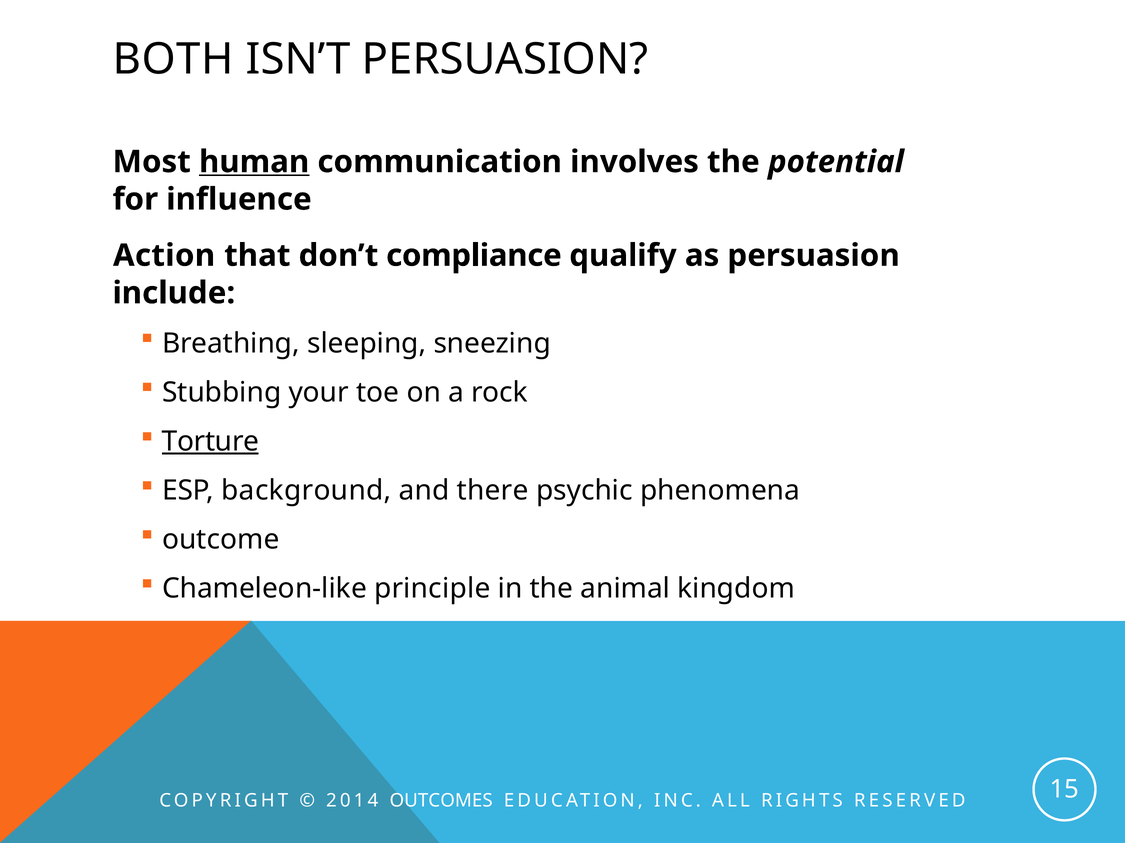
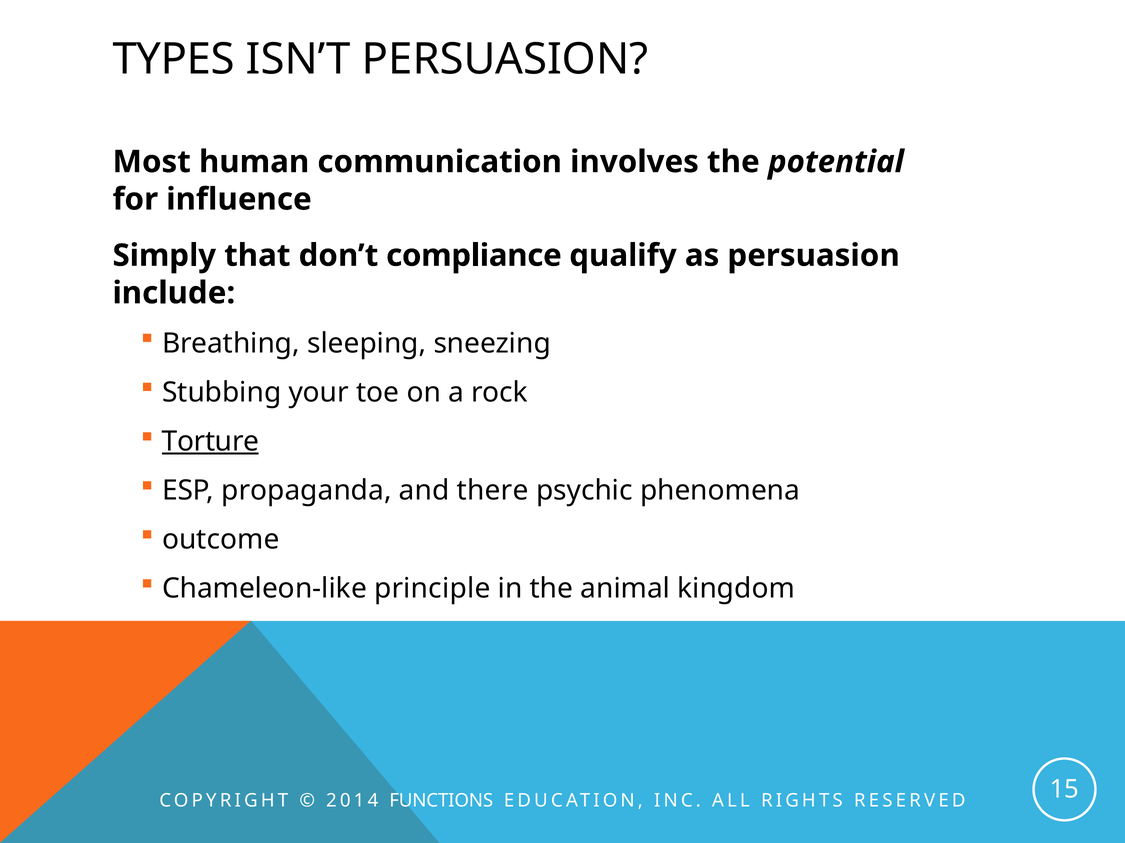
BOTH: BOTH -> TYPES
human underline: present -> none
Action: Action -> Simply
background: background -> propaganda
OUTCOMES: OUTCOMES -> FUNCTIONS
